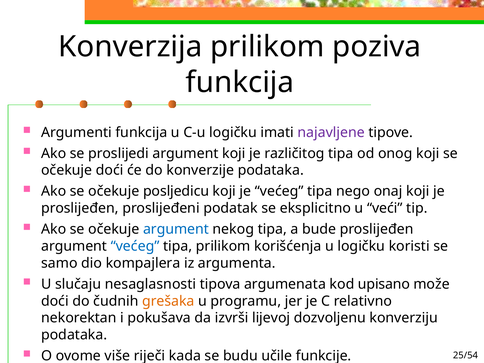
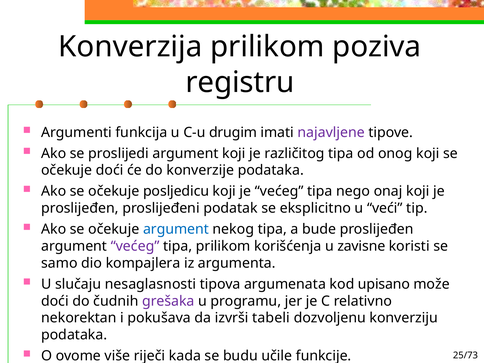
funkcija at (240, 82): funkcija -> registru
C-u logičku: logičku -> drugim
većeg at (135, 246) colour: blue -> purple
u logičku: logičku -> zavisne
grešaka colour: orange -> purple
lijevoj: lijevoj -> tabeli
25/54: 25/54 -> 25/73
